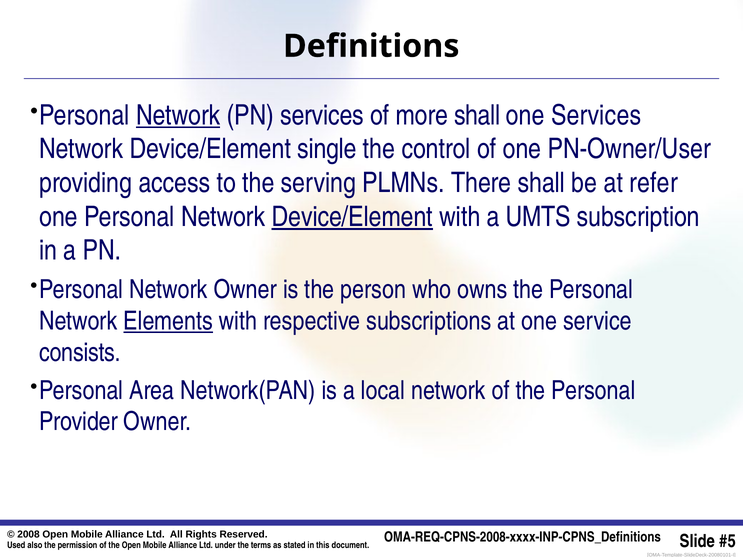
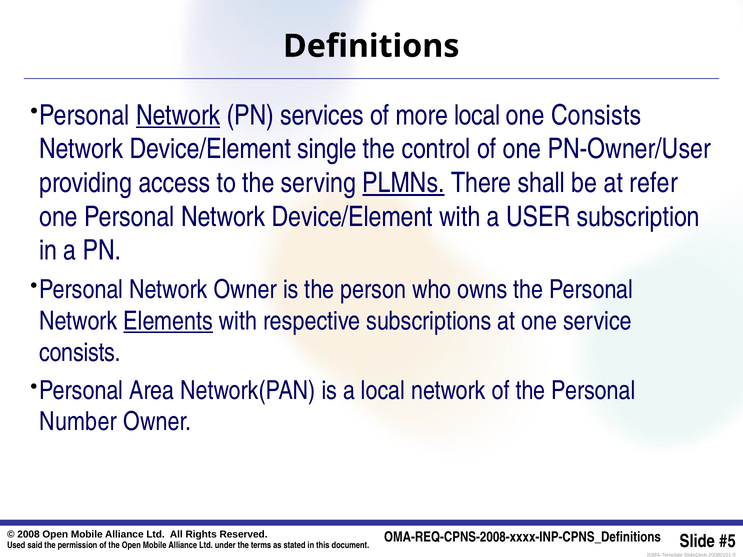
more shall: shall -> local
one Services: Services -> Consists
PLMNs underline: none -> present
Device/Element at (352, 217) underline: present -> none
UMTS: UMTS -> USER
Provider: Provider -> Number
also: also -> said
